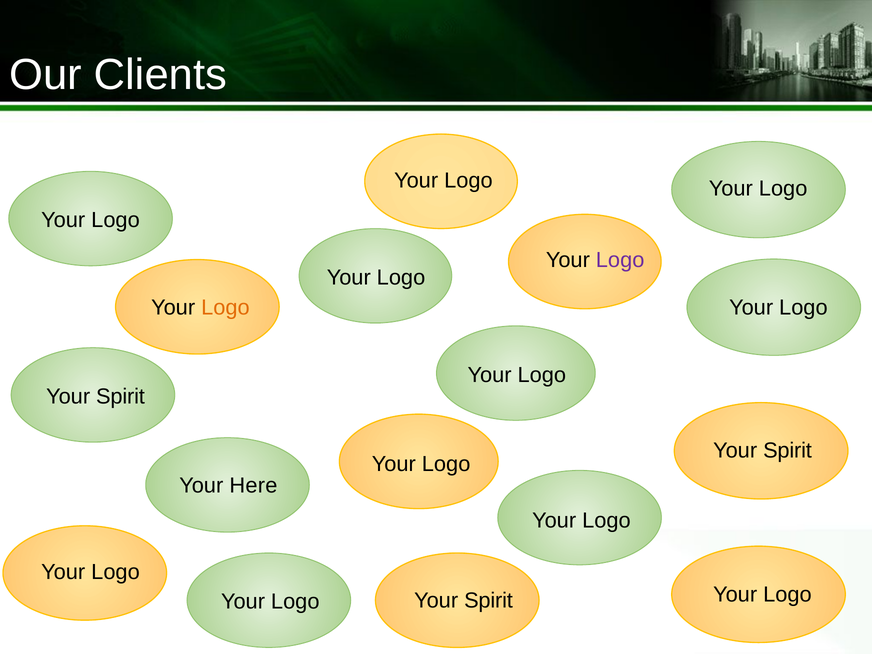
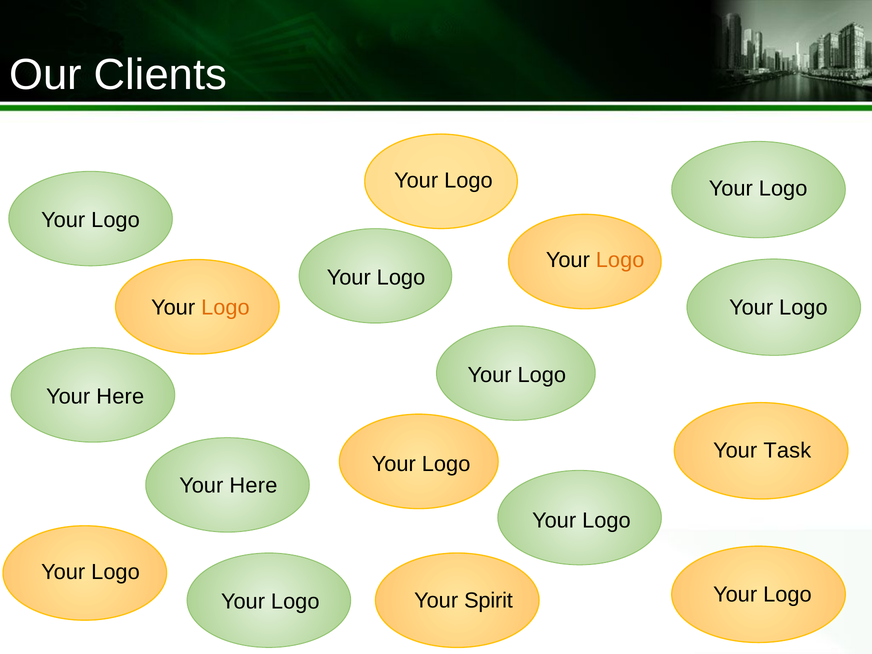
Logo at (620, 260) colour: purple -> orange
Spirit at (120, 396): Spirit -> Here
Spirit at (788, 451): Spirit -> Task
